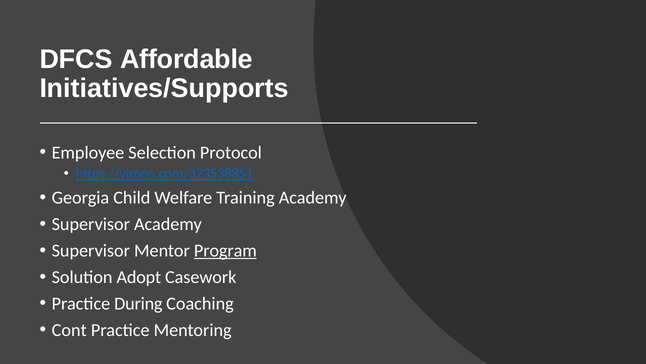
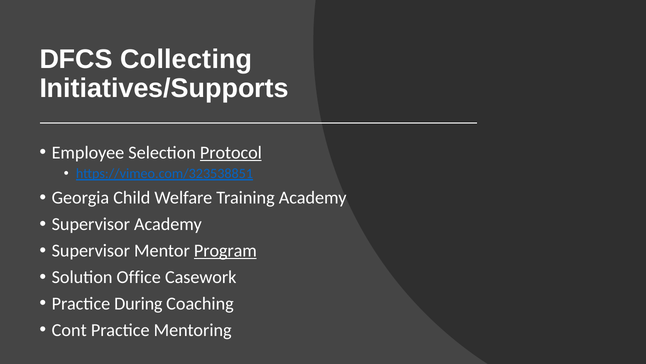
Affordable: Affordable -> Collecting
Protocol underline: none -> present
Adopt: Adopt -> Office
